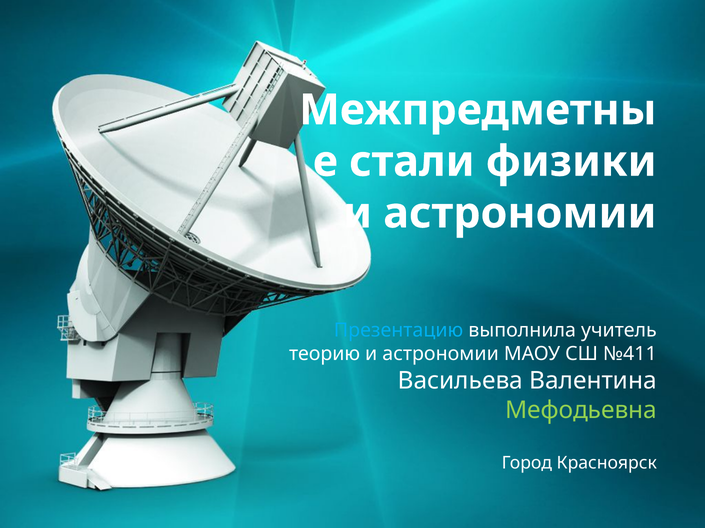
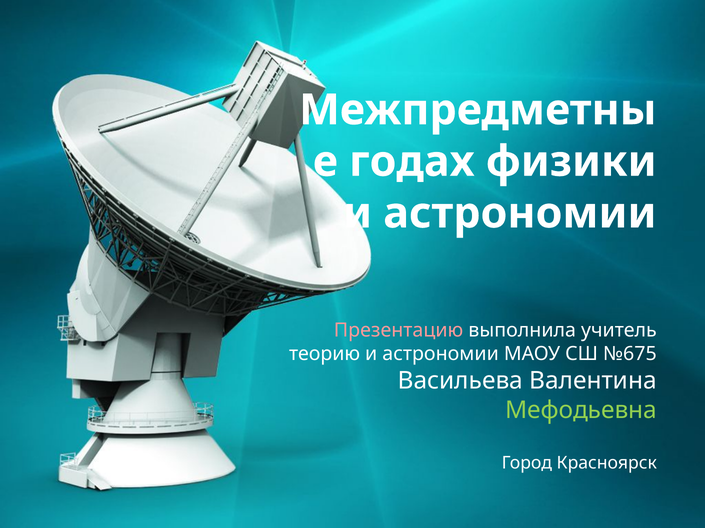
стали: стали -> годах
Презентацию colour: light blue -> pink
№411: №411 -> №675
